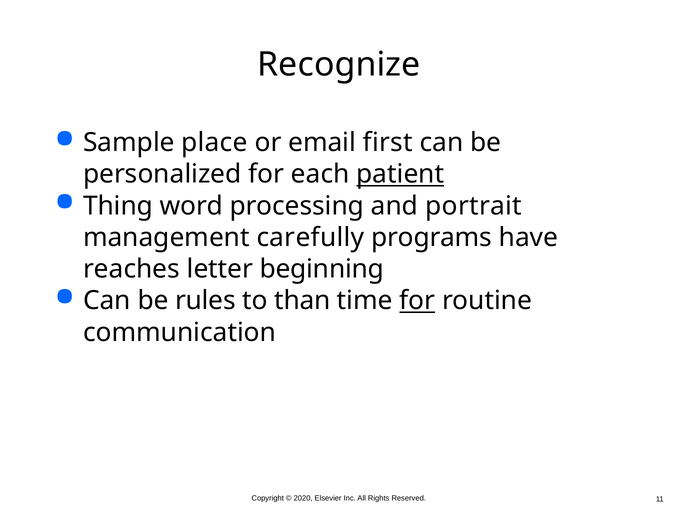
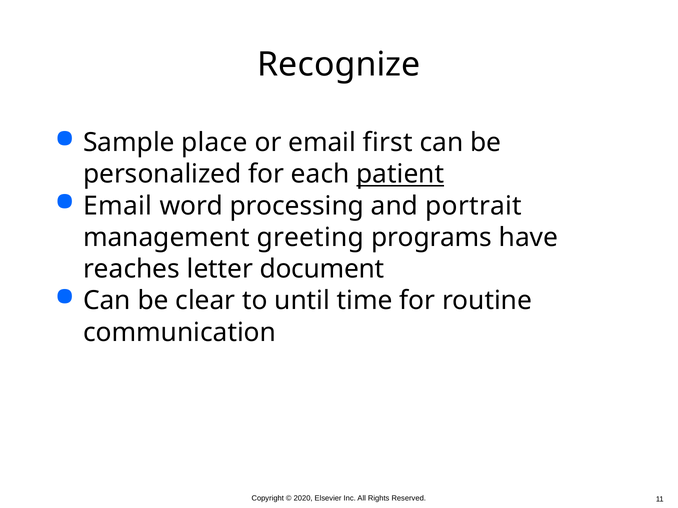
Thing at (118, 206): Thing -> Email
carefully: carefully -> greeting
beginning: beginning -> document
rules: rules -> clear
than: than -> until
for at (417, 301) underline: present -> none
